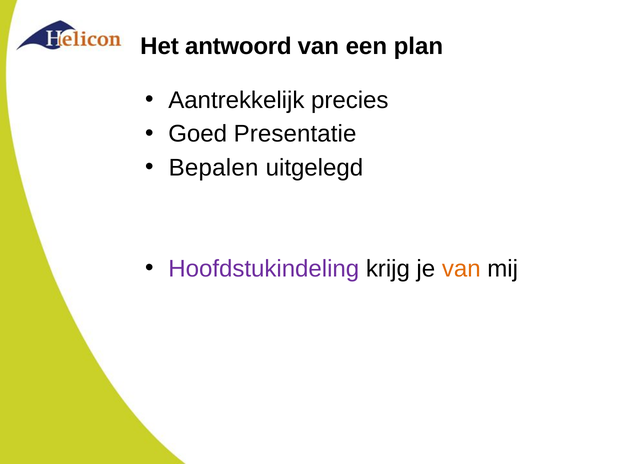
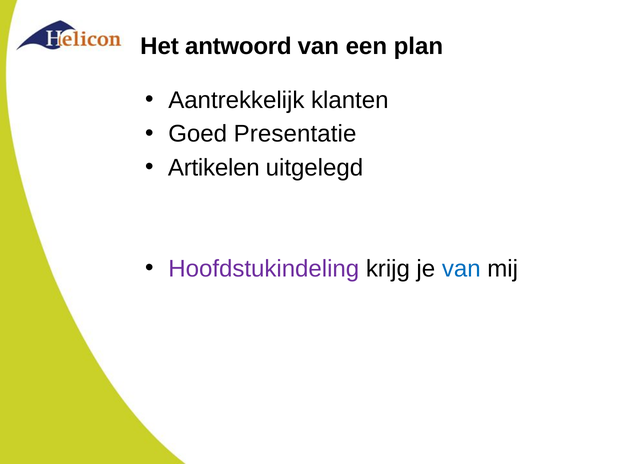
precies: precies -> klanten
Bepalen: Bepalen -> Artikelen
van at (461, 269) colour: orange -> blue
